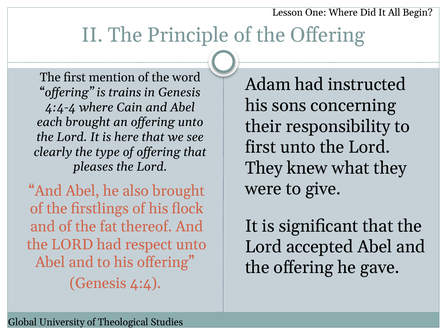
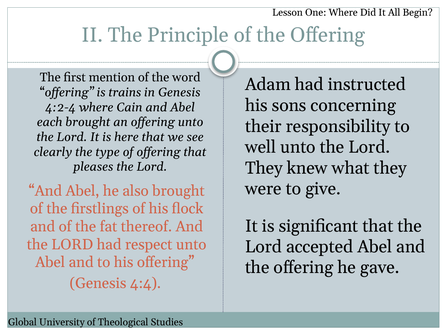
4:4-4: 4:4-4 -> 4:2-4
first at (261, 147): first -> well
